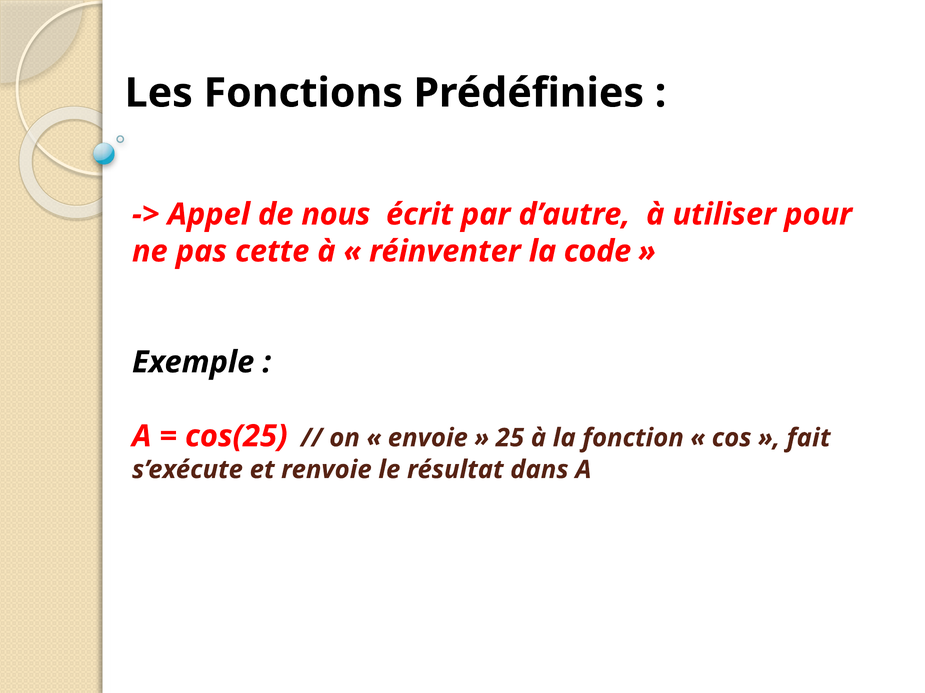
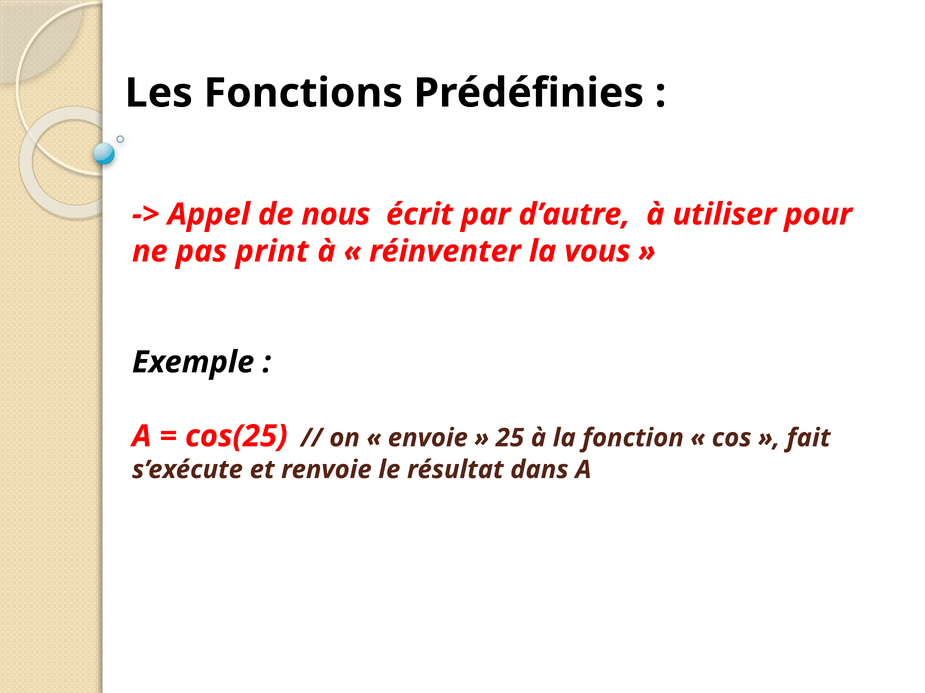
cette: cette -> print
code: code -> vous
